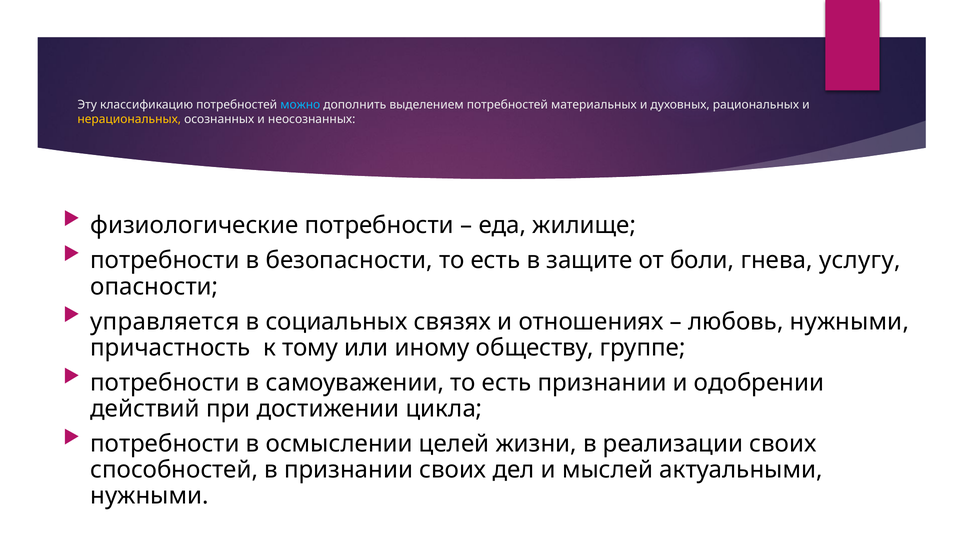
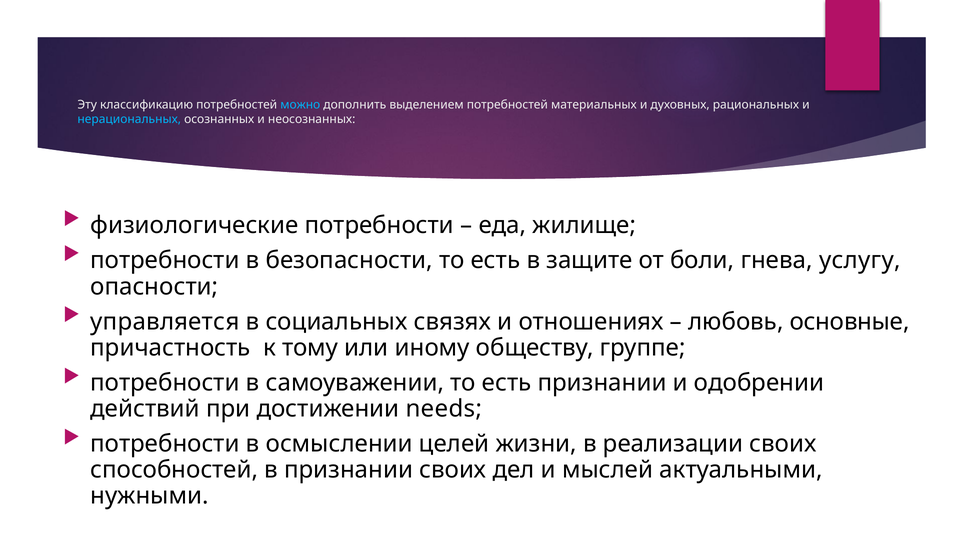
нерациональных colour: yellow -> light blue
любовь нужными: нужными -> основные
цикла: цикла -> needs
